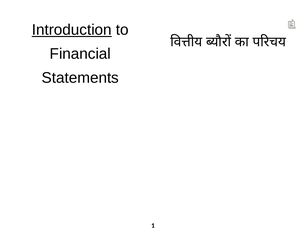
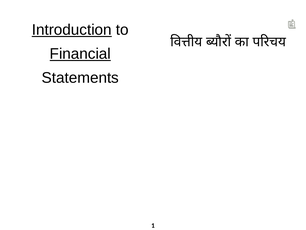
Financial underline: none -> present
